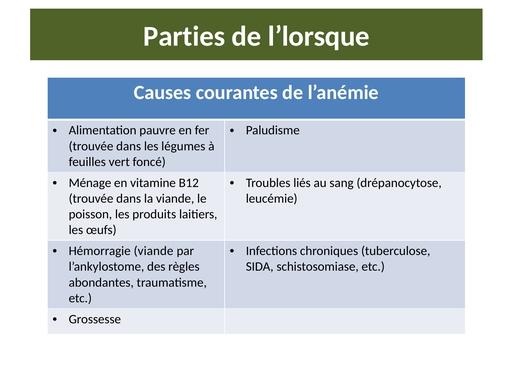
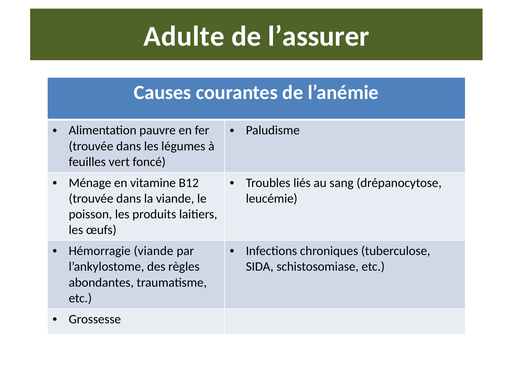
Parties: Parties -> Adulte
l’lorsque: l’lorsque -> l’assurer
